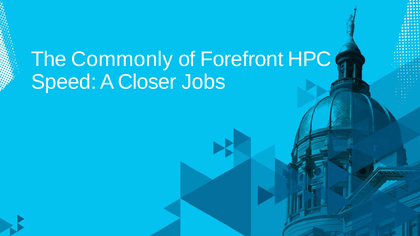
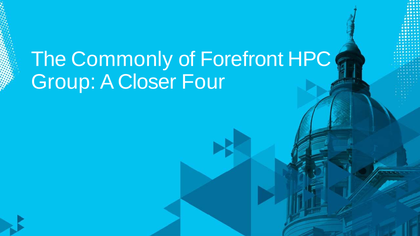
Speed: Speed -> Group
Jobs: Jobs -> Four
